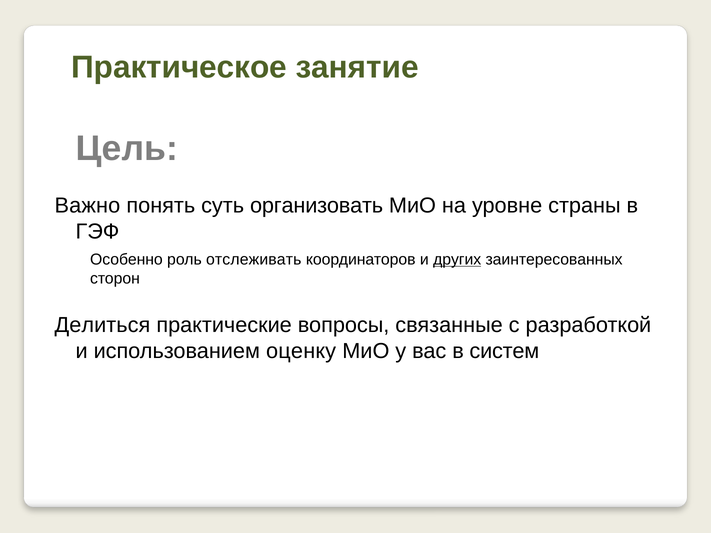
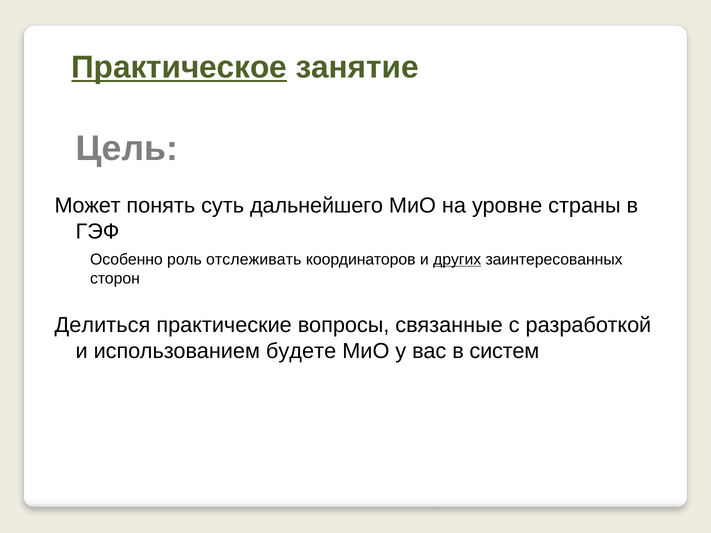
Практическое underline: none -> present
Важно: Важно -> Может
организовать: организовать -> дальнейшего
оценку: оценку -> будете
